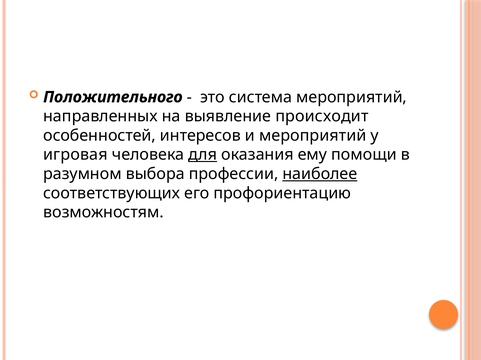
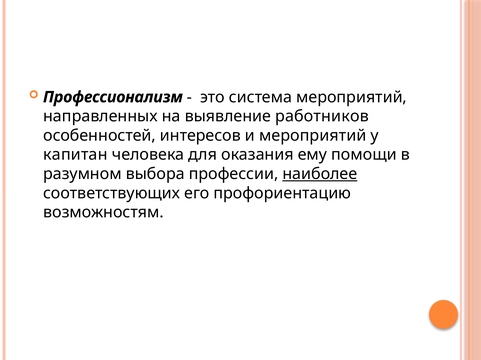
Положительного: Положительного -> Профессионализм
происходит: происходит -> работников
игровая: игровая -> капитан
для underline: present -> none
